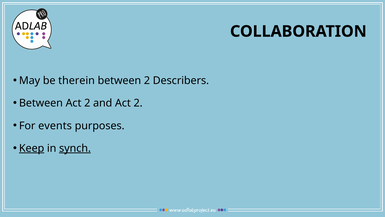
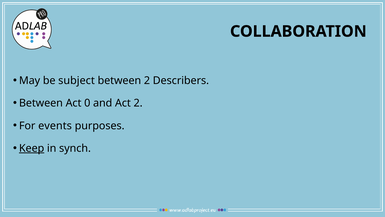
therein: therein -> subject
Between Act 2: 2 -> 0
synch underline: present -> none
